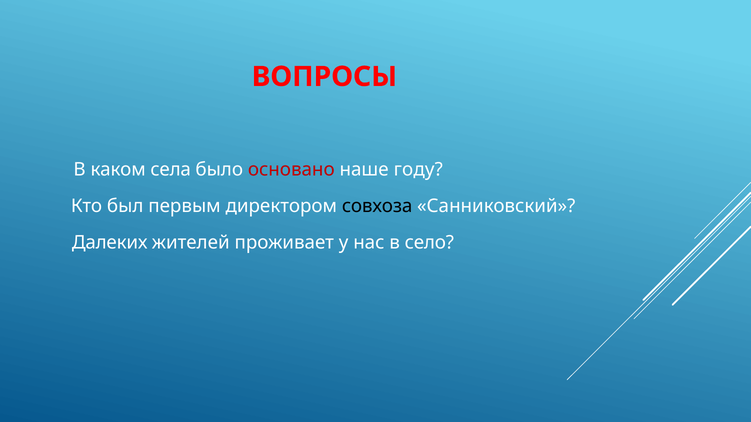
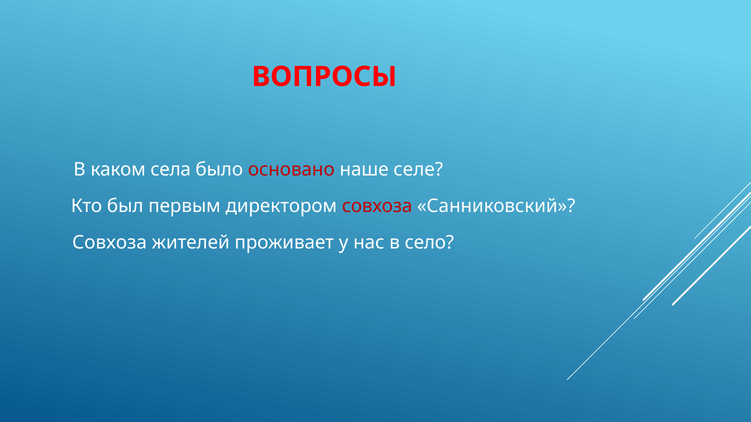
году: году -> селе
совхоза at (377, 206) colour: black -> red
Далеких at (110, 243): Далеких -> Совхоза
